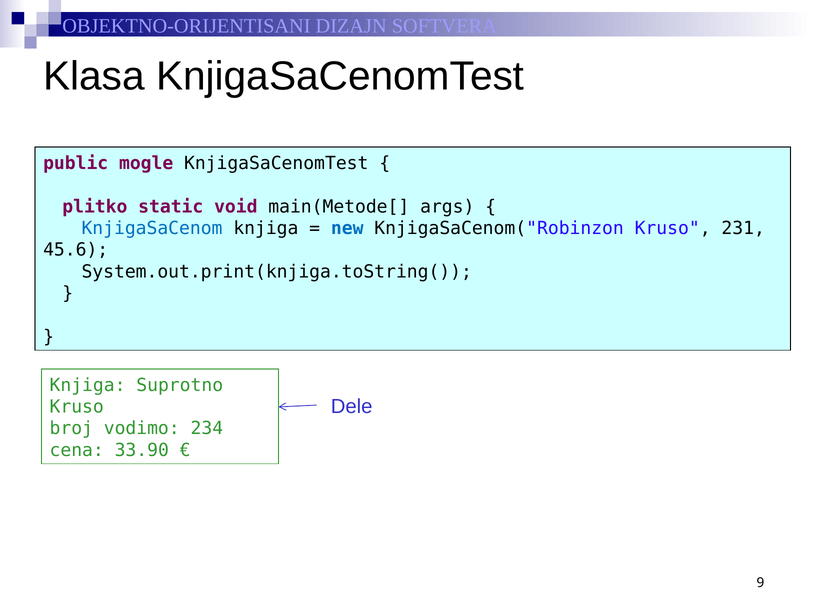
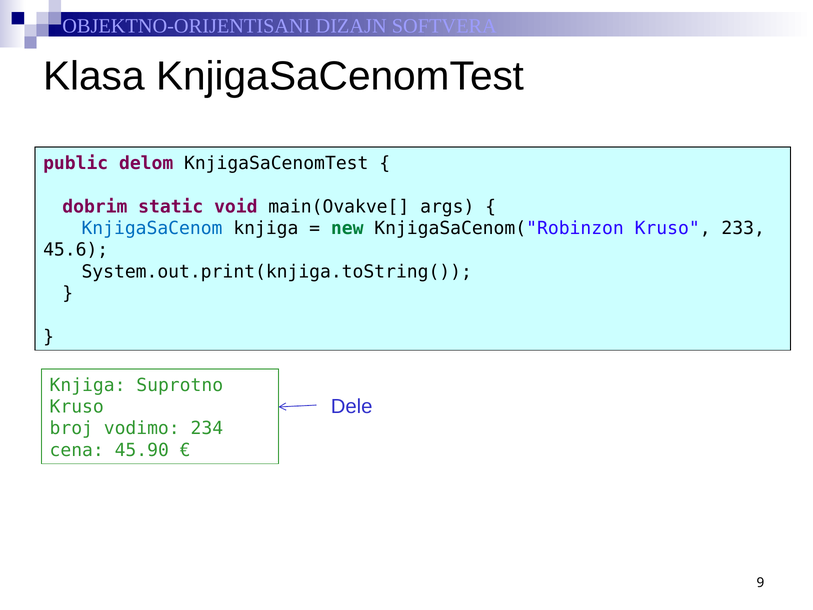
mogle: mogle -> delom
plitko: plitko -> dobrim
main(Metode[: main(Metode[ -> main(Ovakve[
new colour: blue -> green
231: 231 -> 233
33.90: 33.90 -> 45.90
